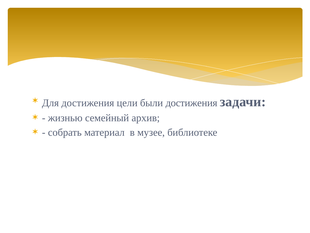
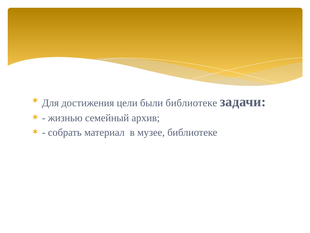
были достижения: достижения -> библиотеке
